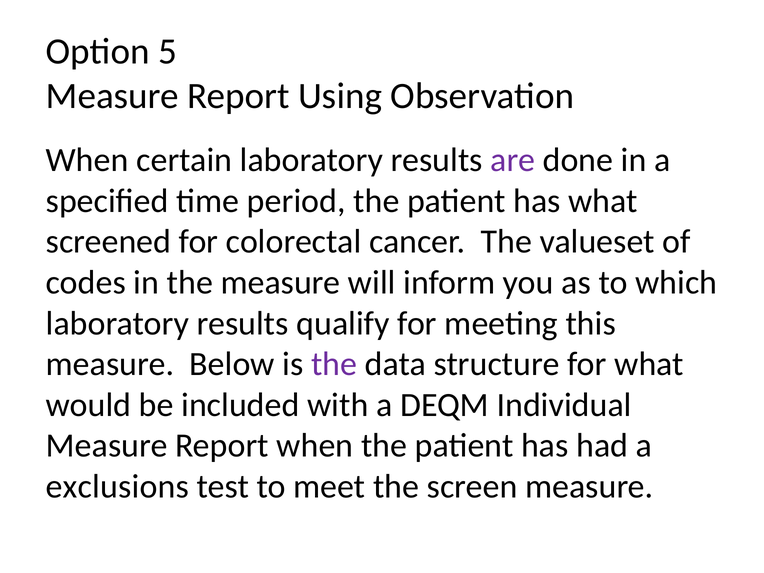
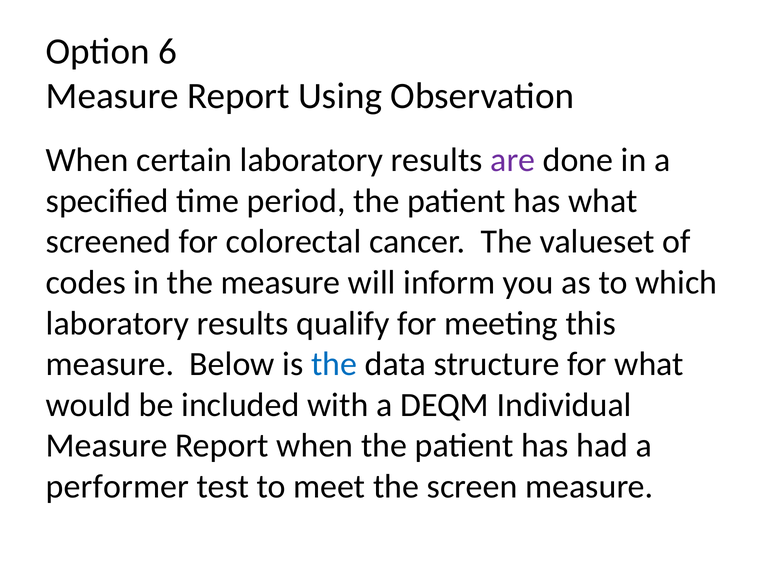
5: 5 -> 6
the at (334, 364) colour: purple -> blue
exclusions: exclusions -> performer
